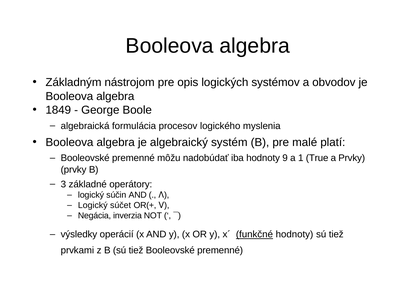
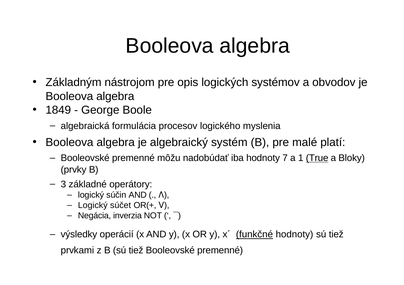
9: 9 -> 7
True underline: none -> present
a Prvky: Prvky -> Bloky
